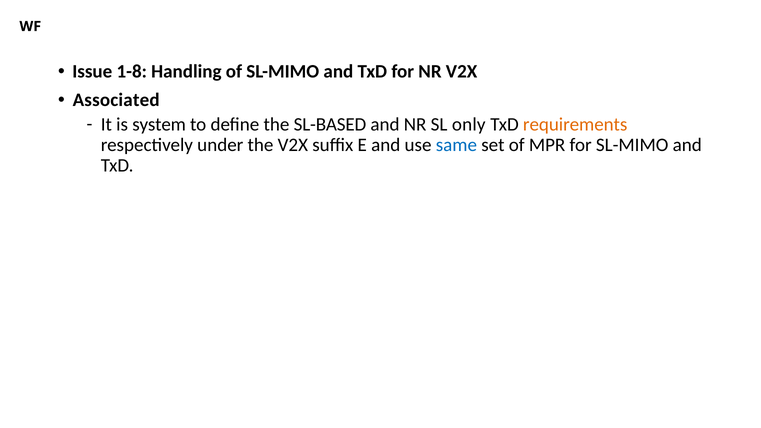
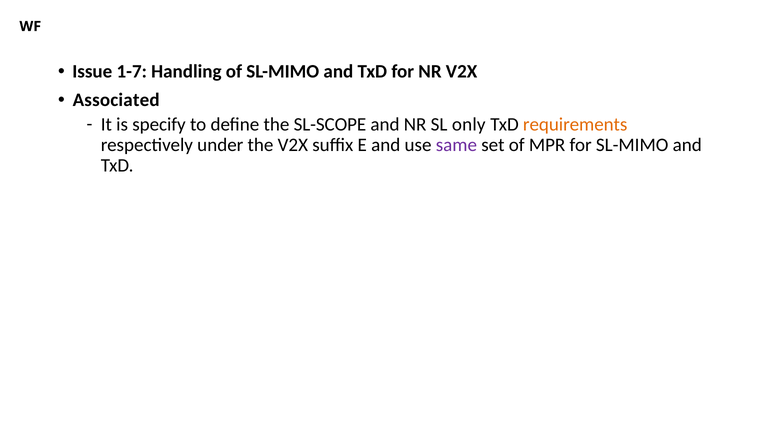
1-8: 1-8 -> 1-7
system: system -> specify
SL-BASED: SL-BASED -> SL-SCOPE
same colour: blue -> purple
